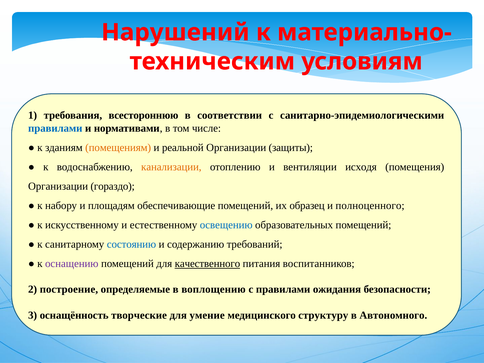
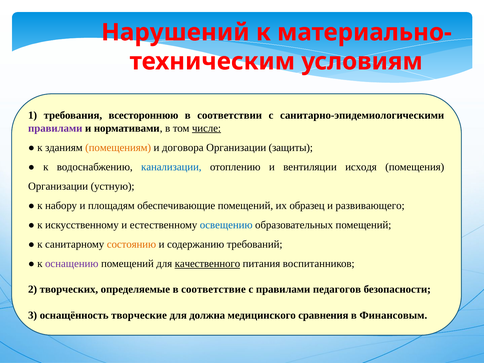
правилами at (55, 128) colour: blue -> purple
числе underline: none -> present
реальной: реальной -> договора
канализации colour: orange -> blue
гораздо: гораздо -> устную
полноценного: полноценного -> развивающего
состоянию colour: blue -> orange
построение: построение -> творческих
воплощению: воплощению -> соответствие
ожидания: ожидания -> педагогов
умение: умение -> должна
структуру: структуру -> сравнения
Автономного: Автономного -> Финансовым
